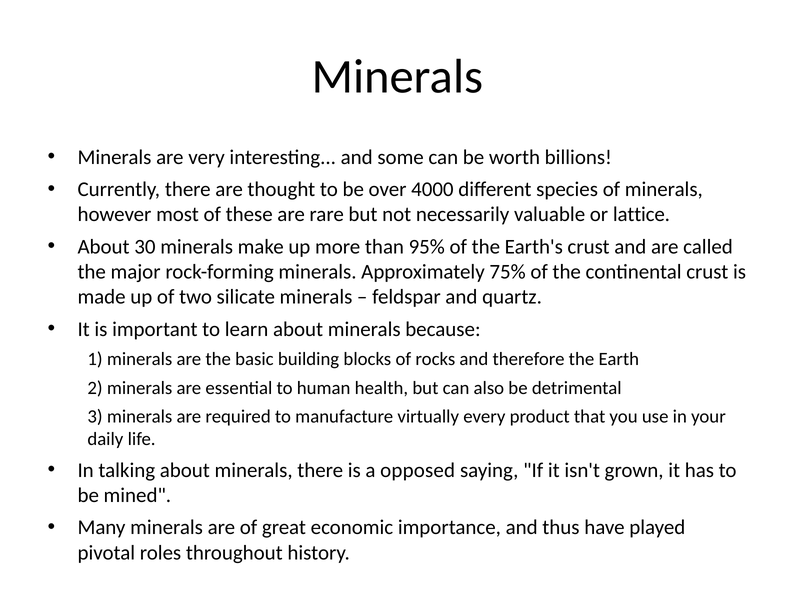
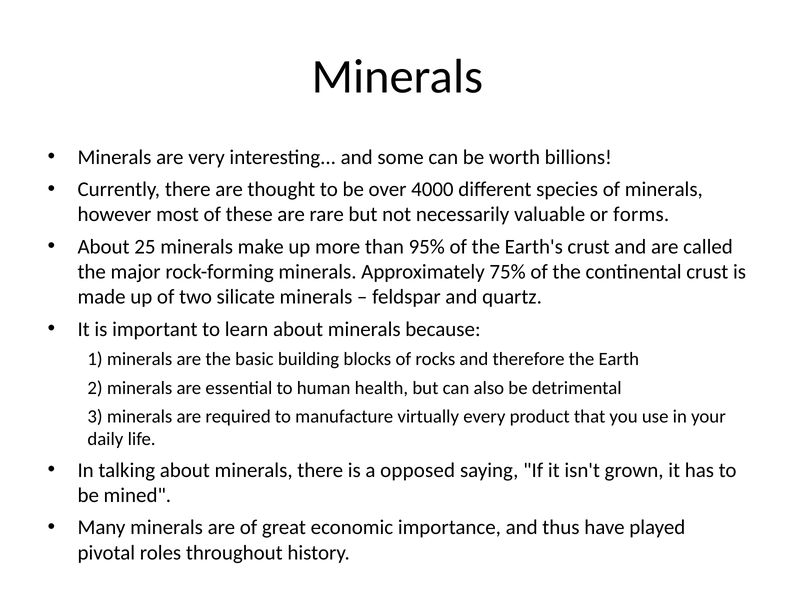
lattice: lattice -> forms
30: 30 -> 25
